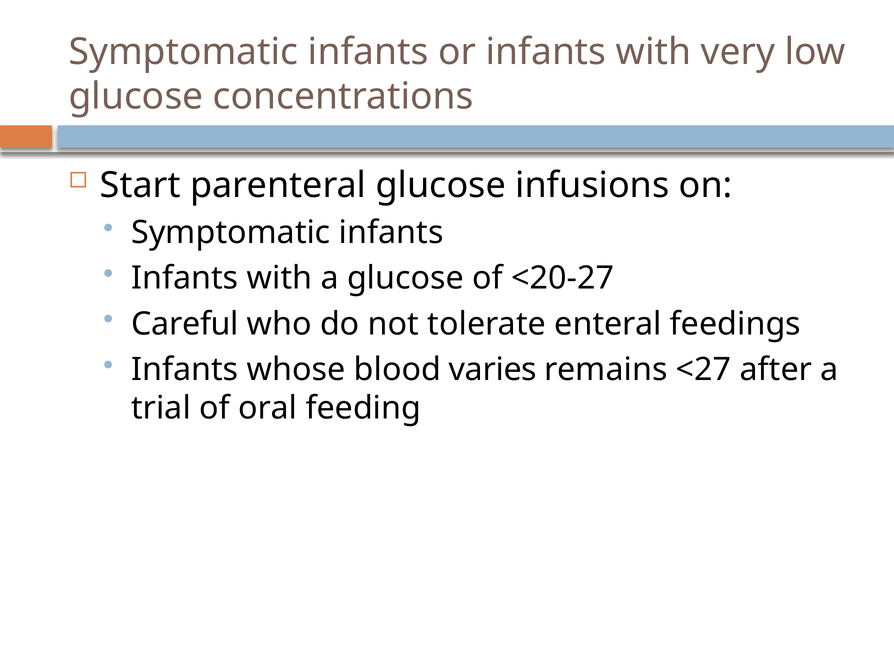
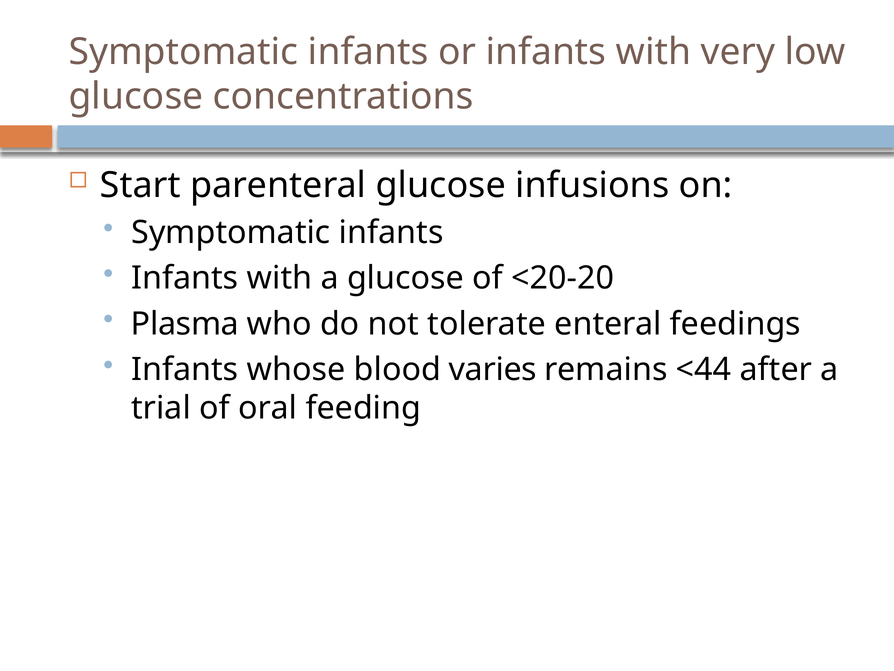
<20-27: <20-27 -> <20-20
Careful: Careful -> Plasma
<27: <27 -> <44
